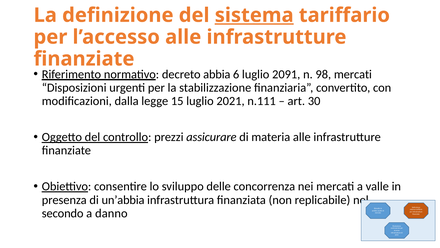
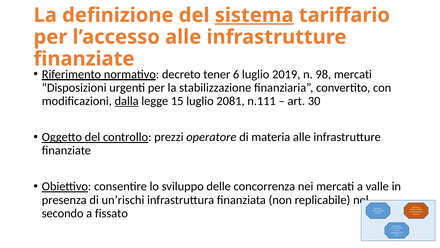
abbia: abbia -> tener
2091: 2091 -> 2019
dalla underline: none -> present
2021: 2021 -> 2081
assicurare: assicurare -> operatore
un’abbia: un’abbia -> un’rischi
danno: danno -> fissato
